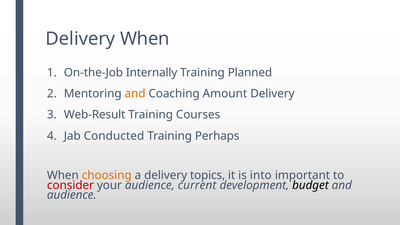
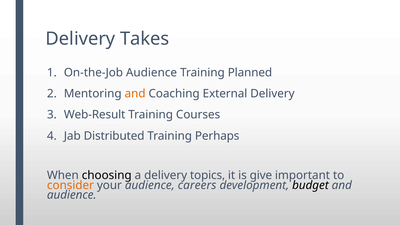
Delivery When: When -> Takes
On-the-Job Internally: Internally -> Audience
Amount: Amount -> External
Conducted: Conducted -> Distributed
choosing colour: orange -> black
into: into -> give
consider colour: red -> orange
current: current -> careers
